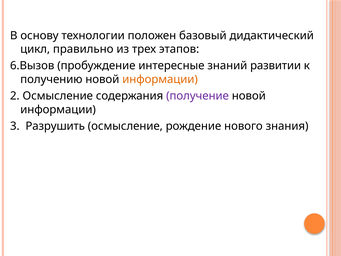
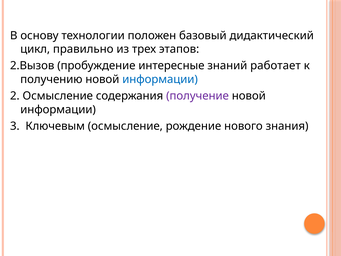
6.Вызов: 6.Вызов -> 2.Вызов
развитии: развитии -> работает
информации at (160, 79) colour: orange -> blue
Разрушить: Разрушить -> Ключевым
